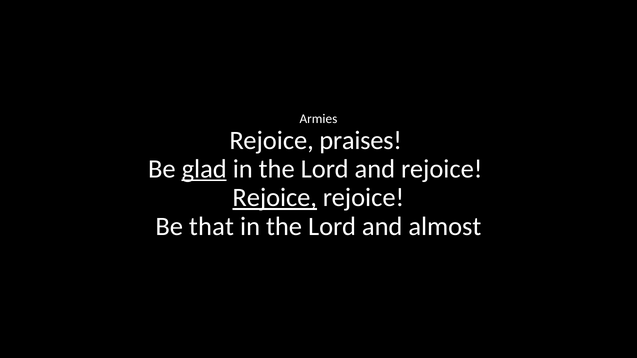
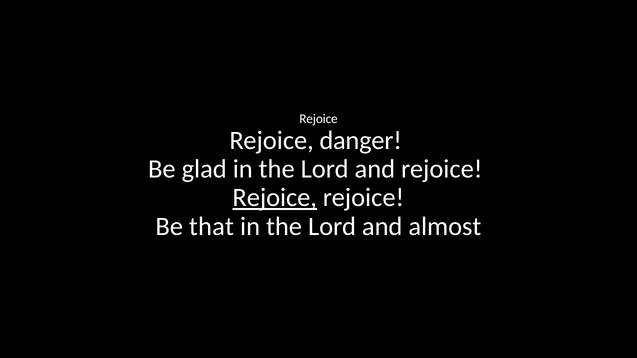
Armies at (318, 119): Armies -> Rejoice
praises: praises -> danger
glad underline: present -> none
